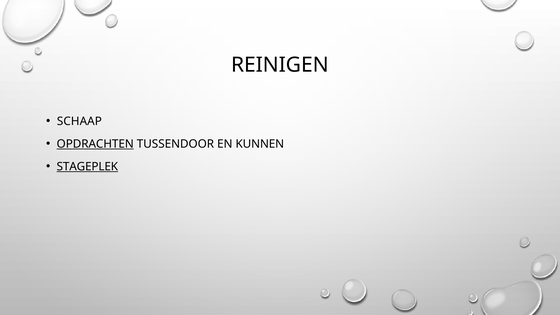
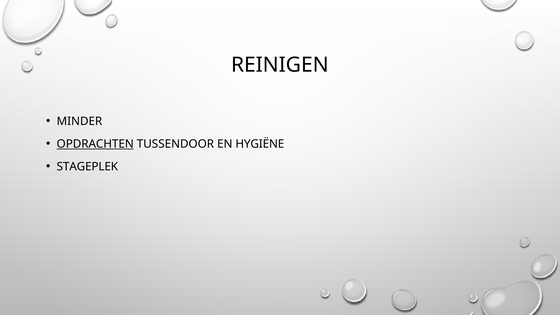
SCHAAP: SCHAAP -> MINDER
KUNNEN: KUNNEN -> HYGIËNE
STAGEPLEK underline: present -> none
